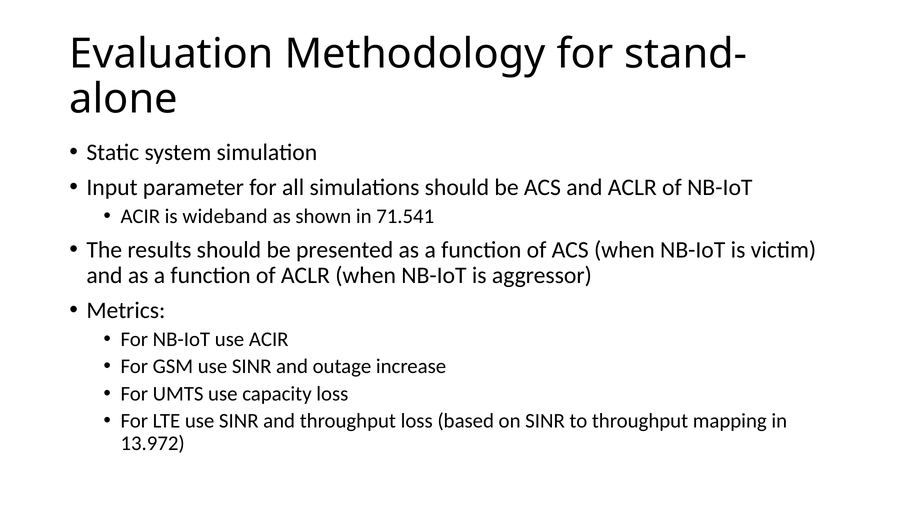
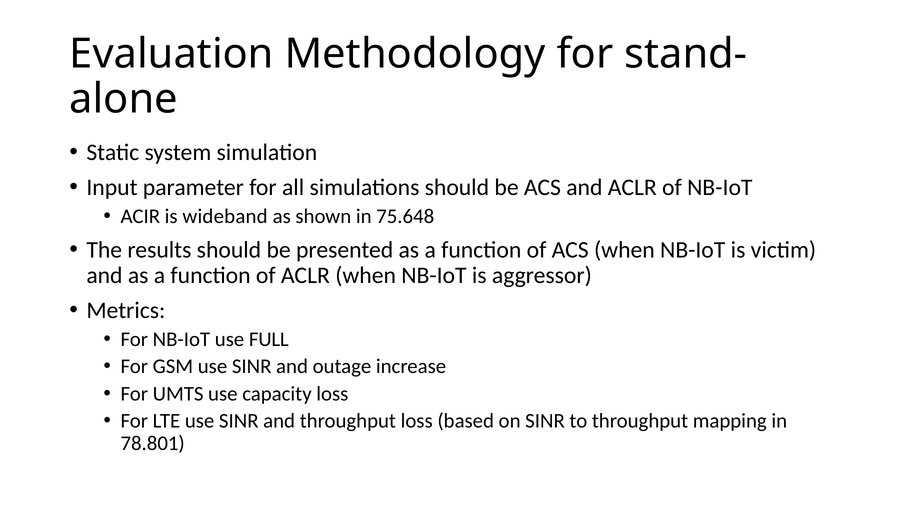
71.541: 71.541 -> 75.648
use ACIR: ACIR -> FULL
13.972: 13.972 -> 78.801
